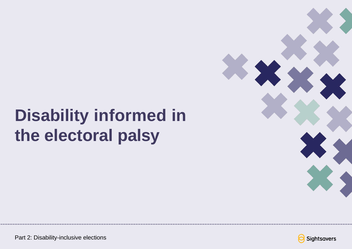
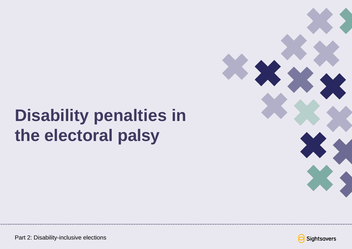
informed: informed -> penalties
